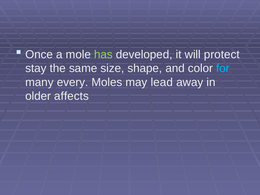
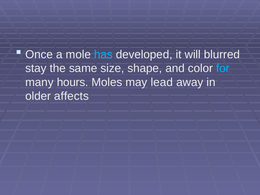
has colour: light green -> light blue
protect: protect -> blurred
every: every -> hours
